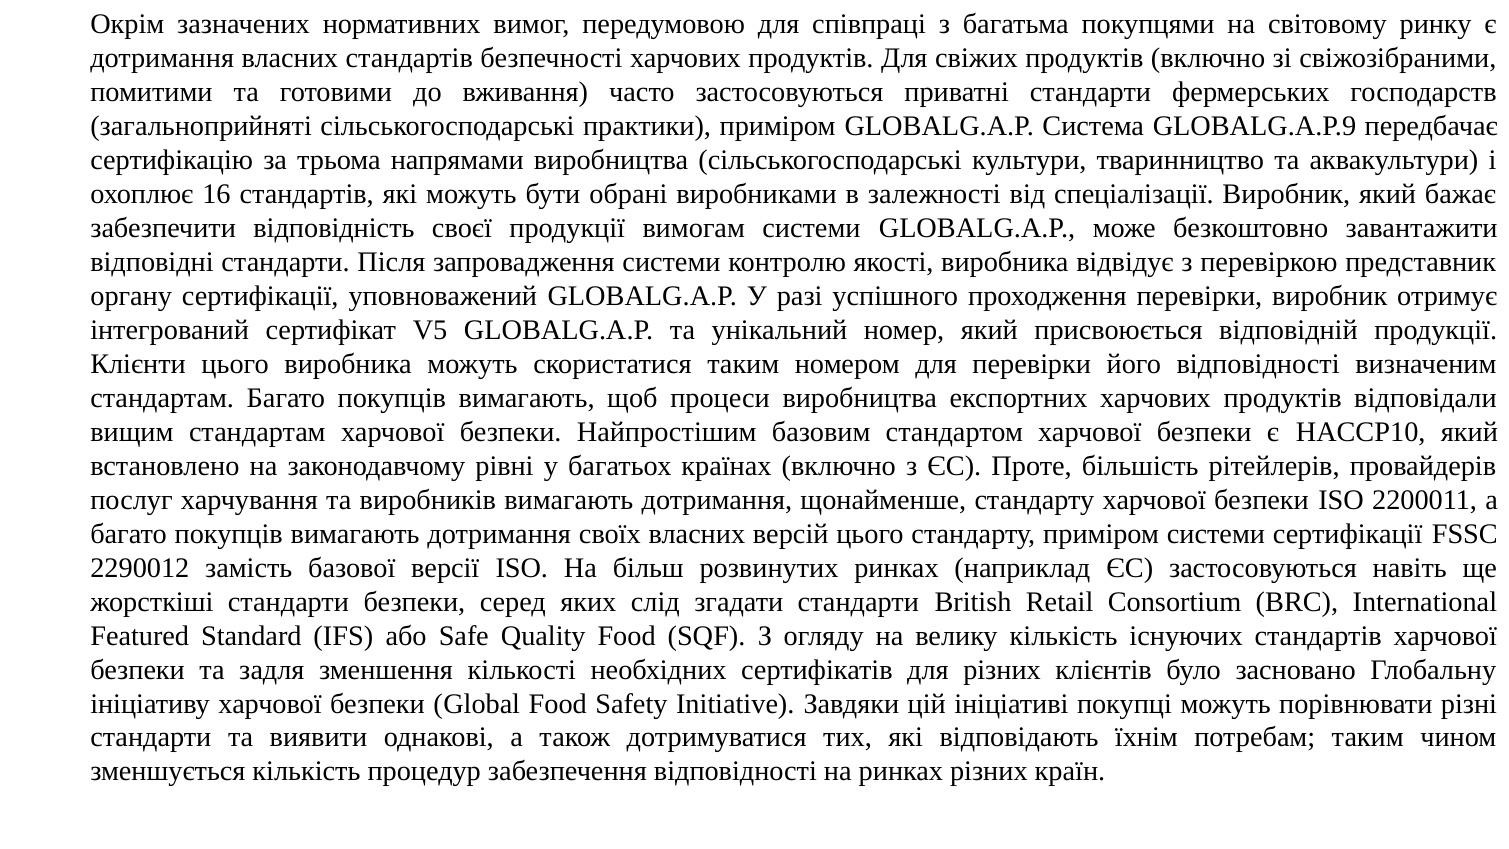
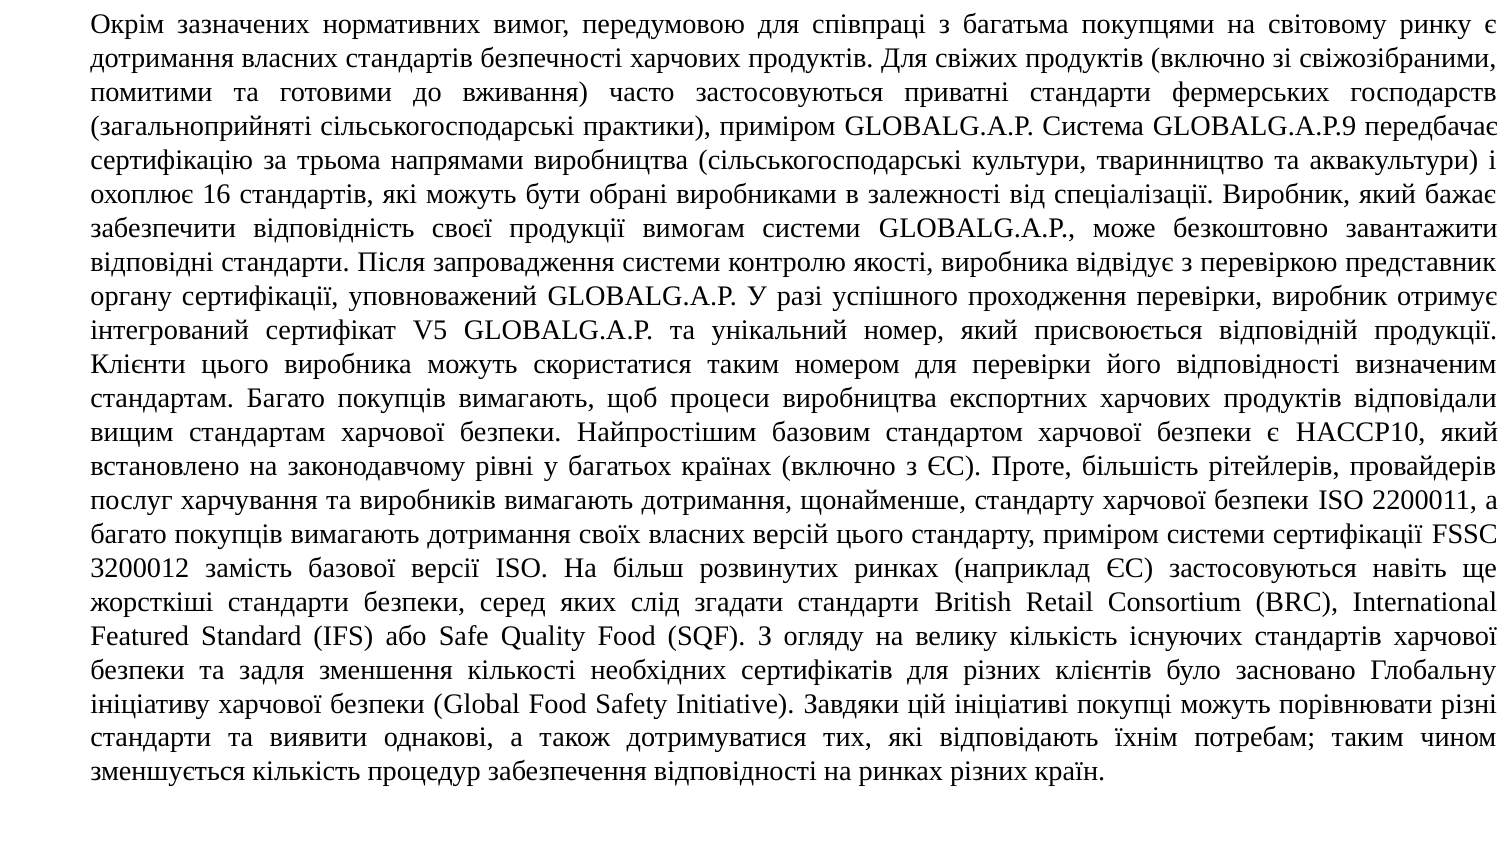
2290012: 2290012 -> 3200012
